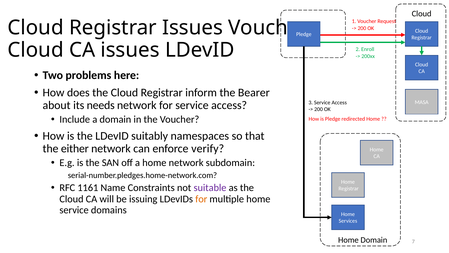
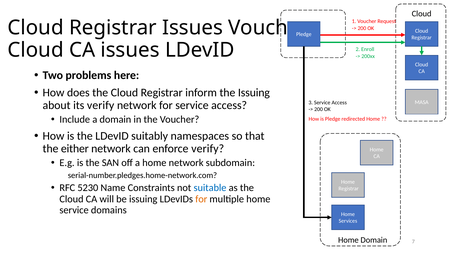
the Bearer: Bearer -> Issuing
its needs: needs -> verify
1161: 1161 -> 5230
suitable colour: purple -> blue
